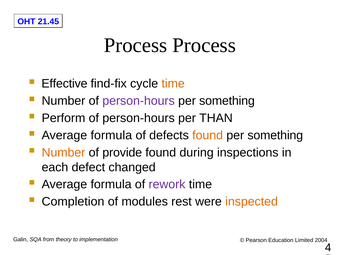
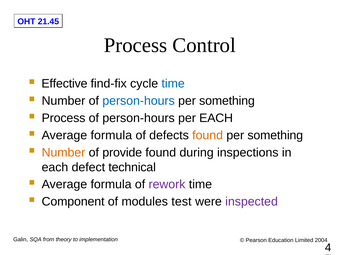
Process Process: Process -> Control
time at (173, 84) colour: orange -> blue
person-hours at (139, 101) colour: purple -> blue
Perform at (63, 118): Perform -> Process
per THAN: THAN -> EACH
changed: changed -> technical
Completion: Completion -> Component
rest: rest -> test
inspected colour: orange -> purple
